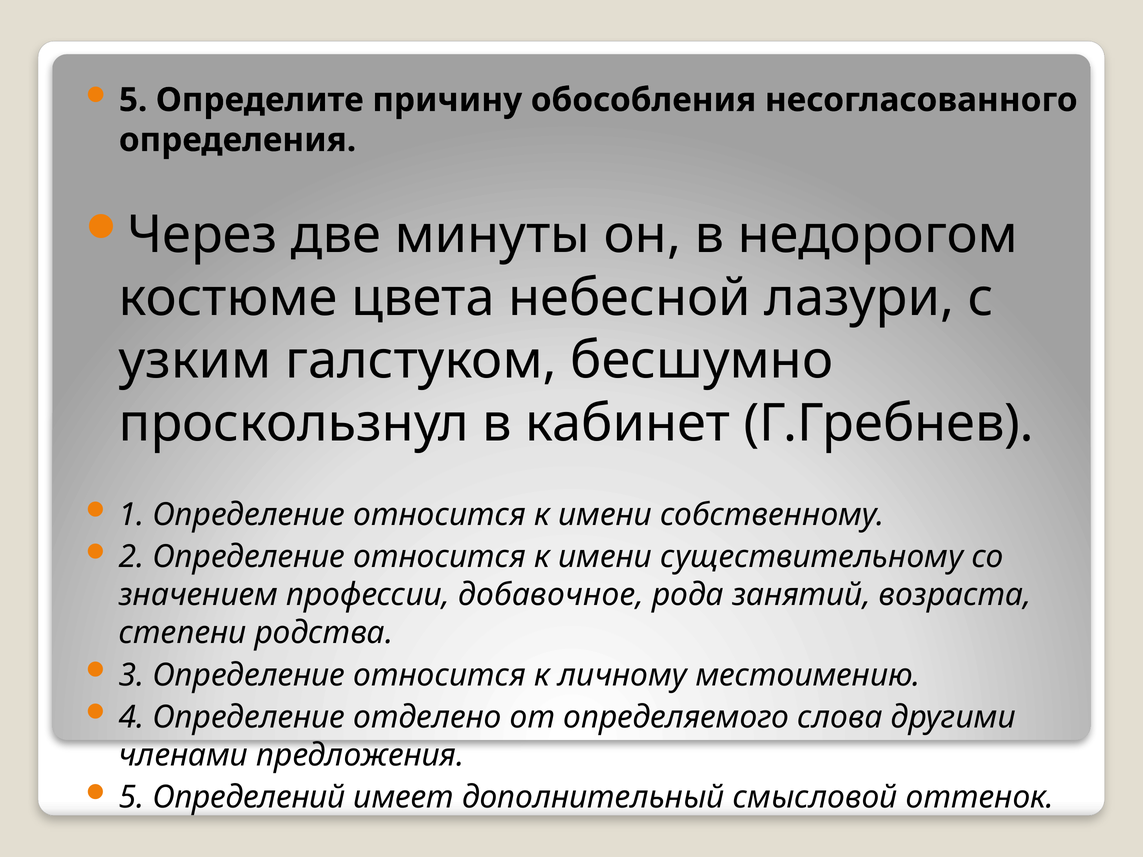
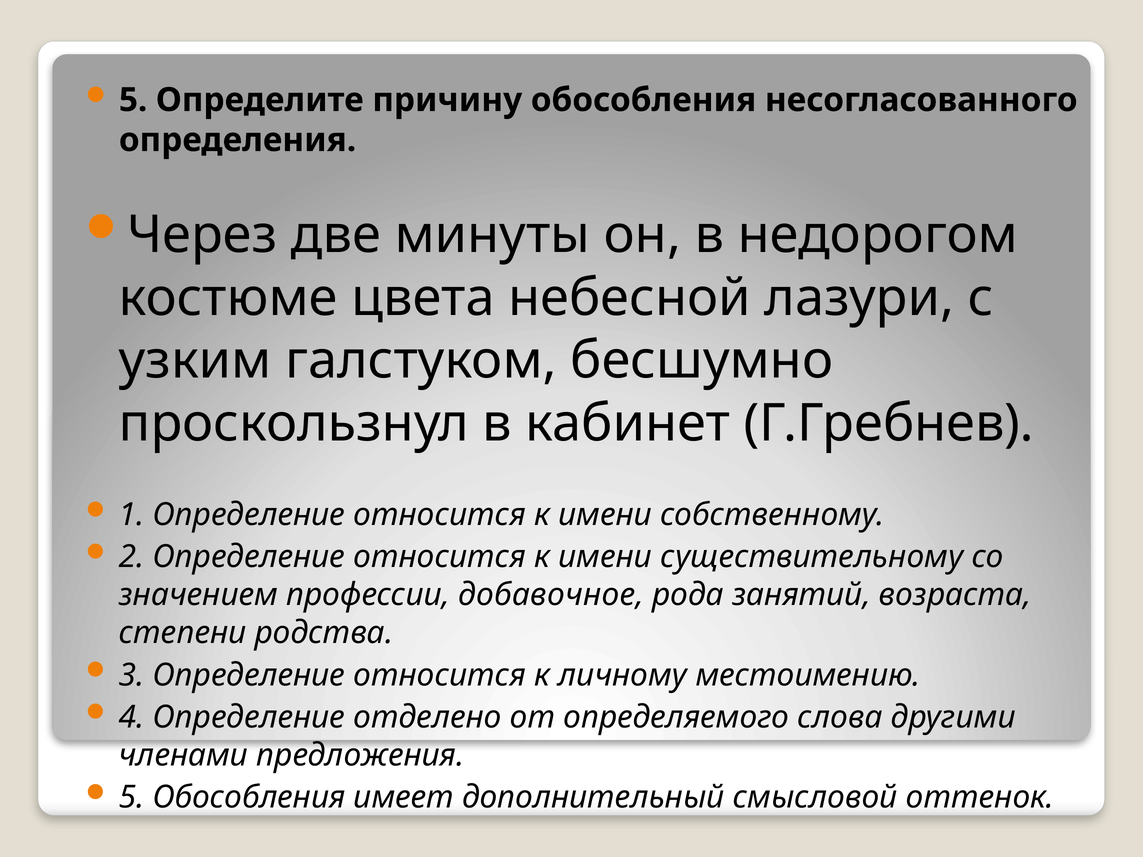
5 Определений: Определений -> Обособления
